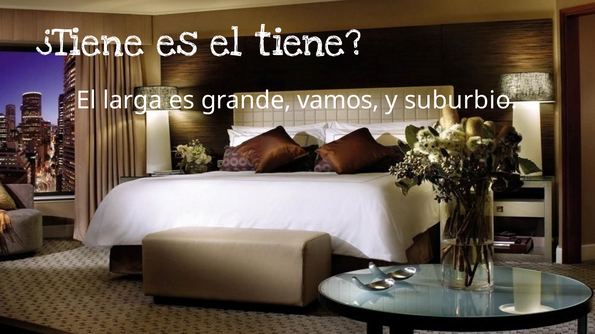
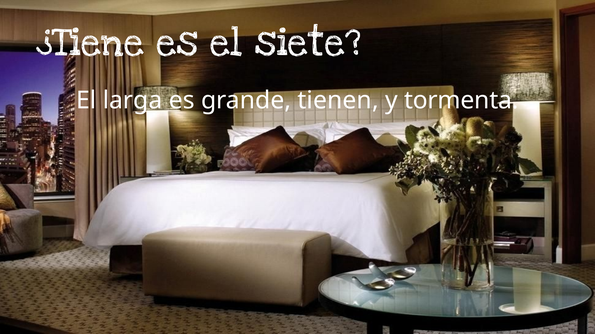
tiene: tiene -> siete
vamos: vamos -> tienen
suburbio: suburbio -> tormenta
